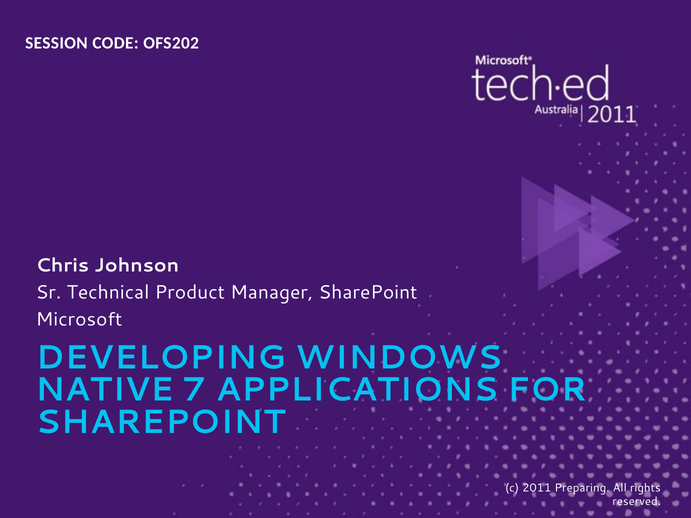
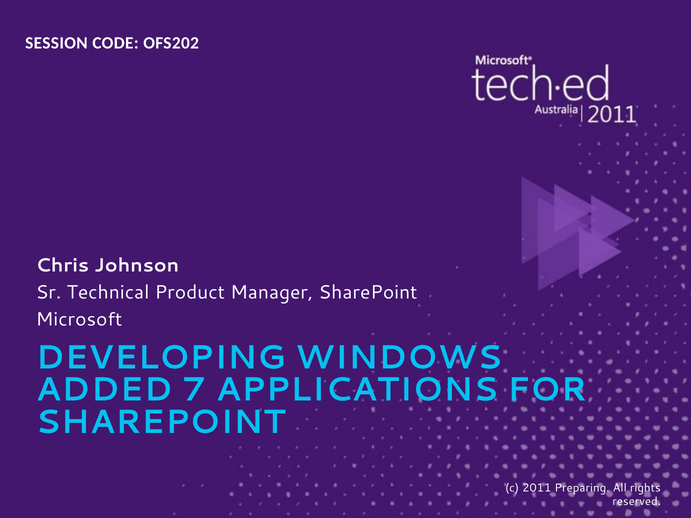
NATIVE: NATIVE -> ADDED
